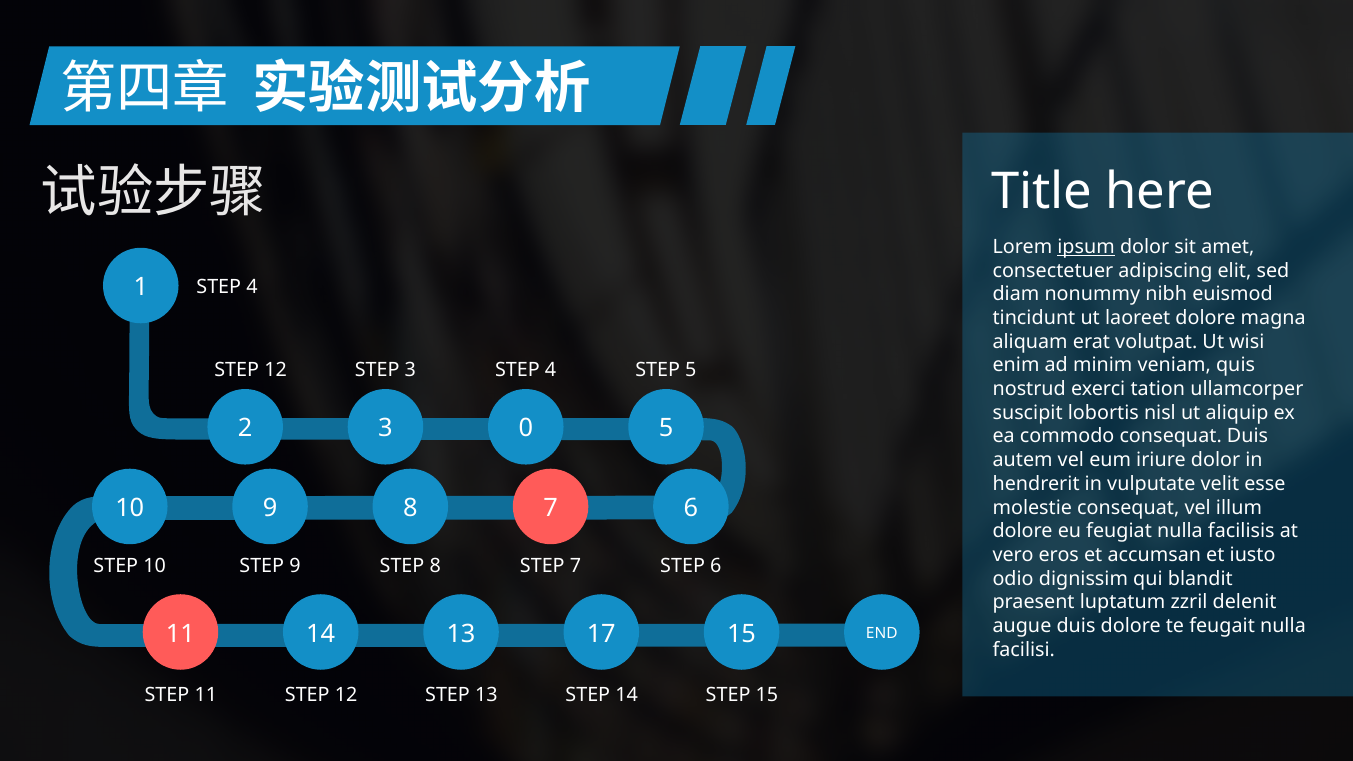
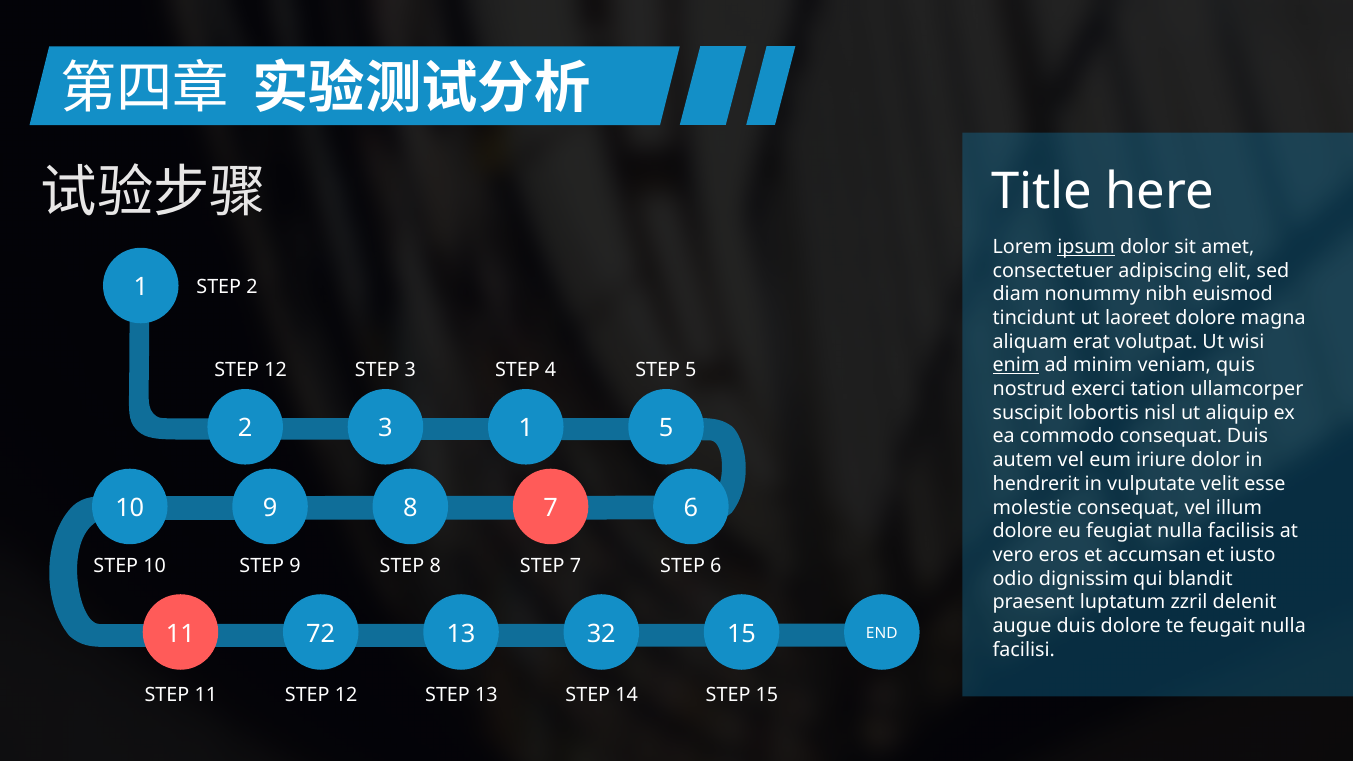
4 at (252, 287): 4 -> 2
enim underline: none -> present
3 0: 0 -> 1
11 14: 14 -> 72
17: 17 -> 32
